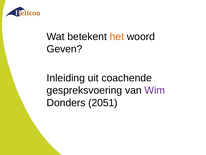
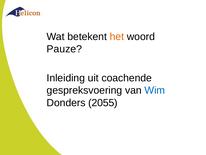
Geven: Geven -> Pauze
Wim colour: purple -> blue
2051: 2051 -> 2055
